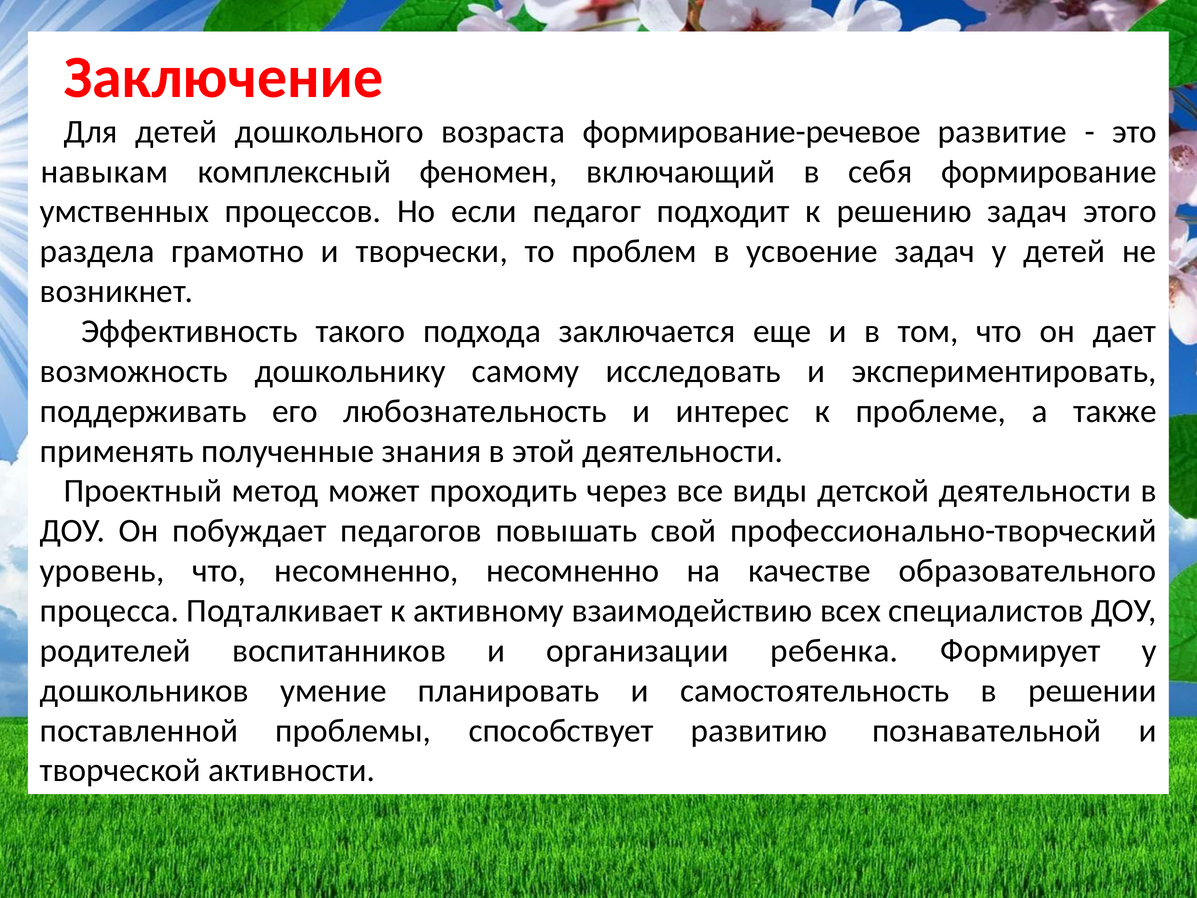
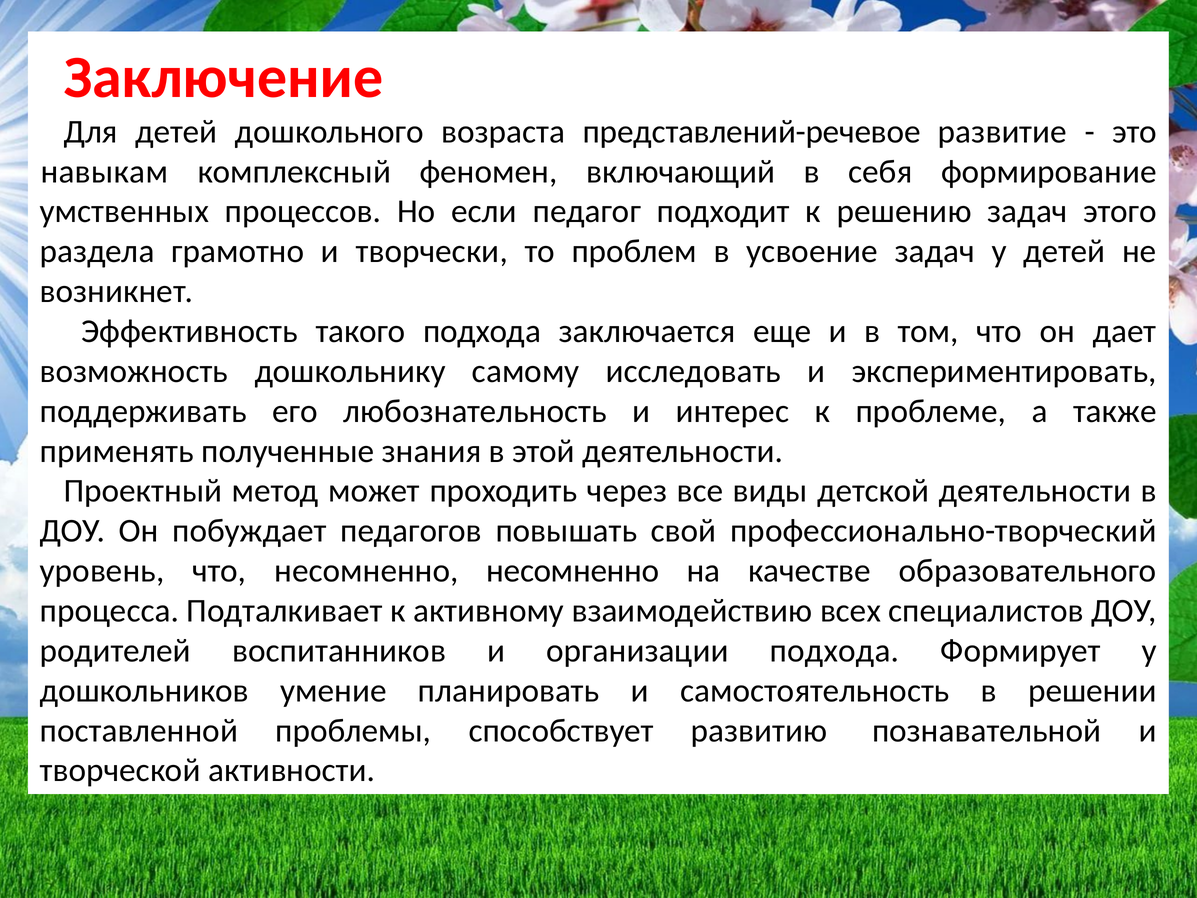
формирование-речевое: формирование-речевое -> представлений-речевое
организации ребенка: ребенка -> подхода
